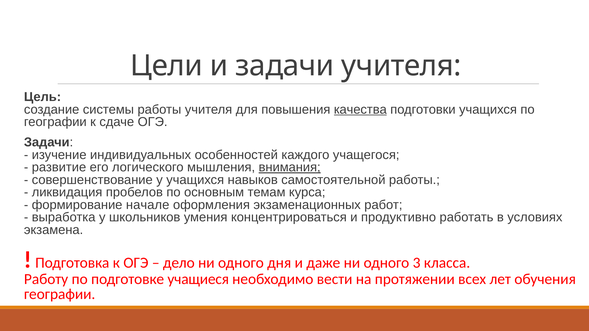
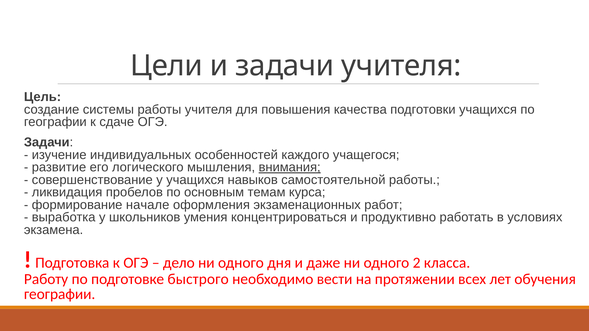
качества underline: present -> none
3: 3 -> 2
учащиеся: учащиеся -> быстрого
